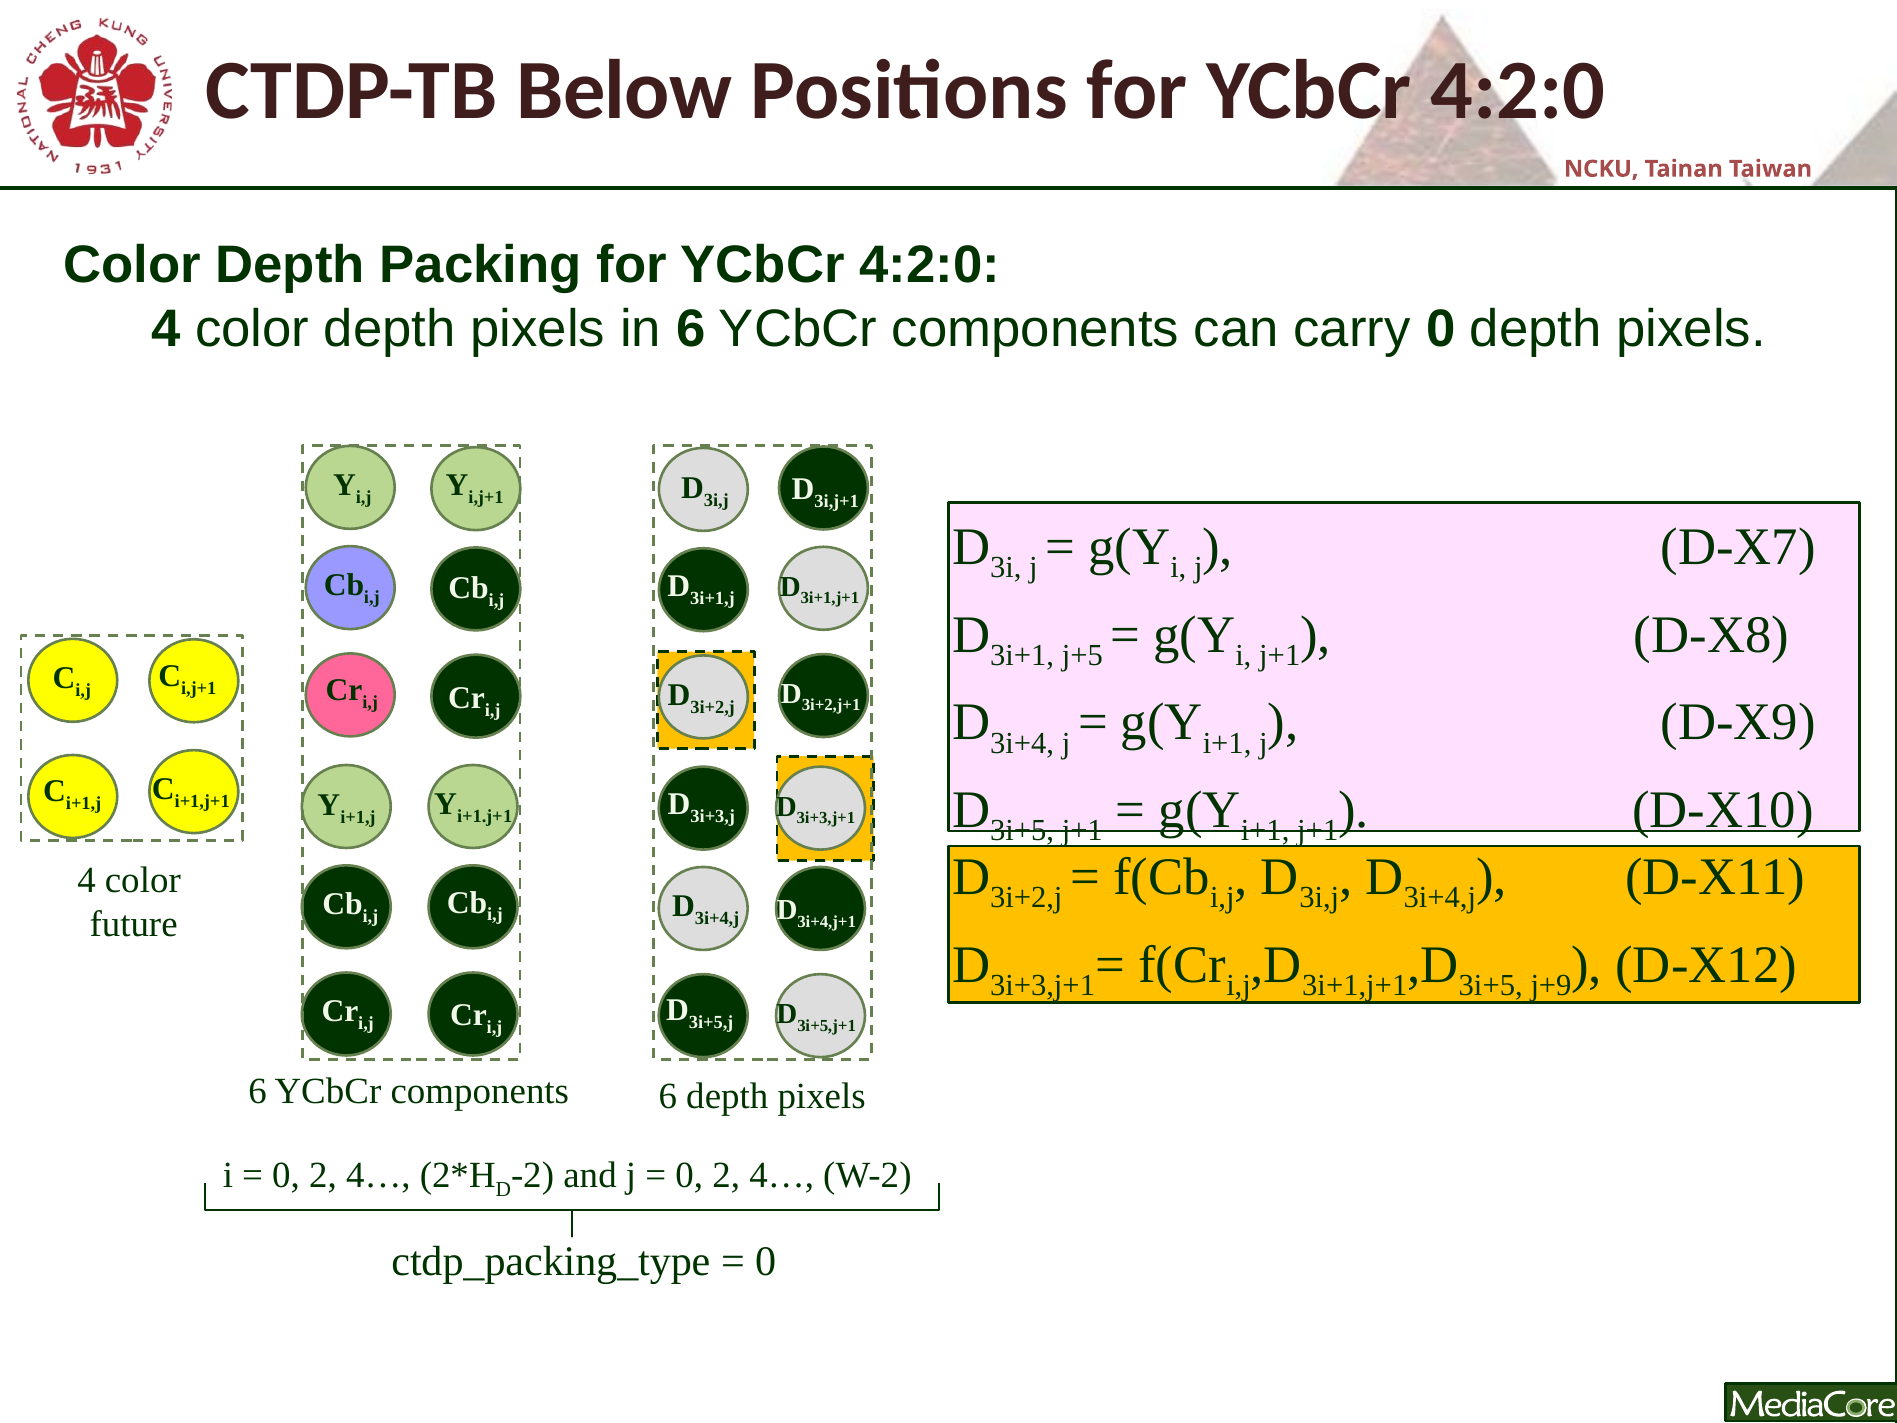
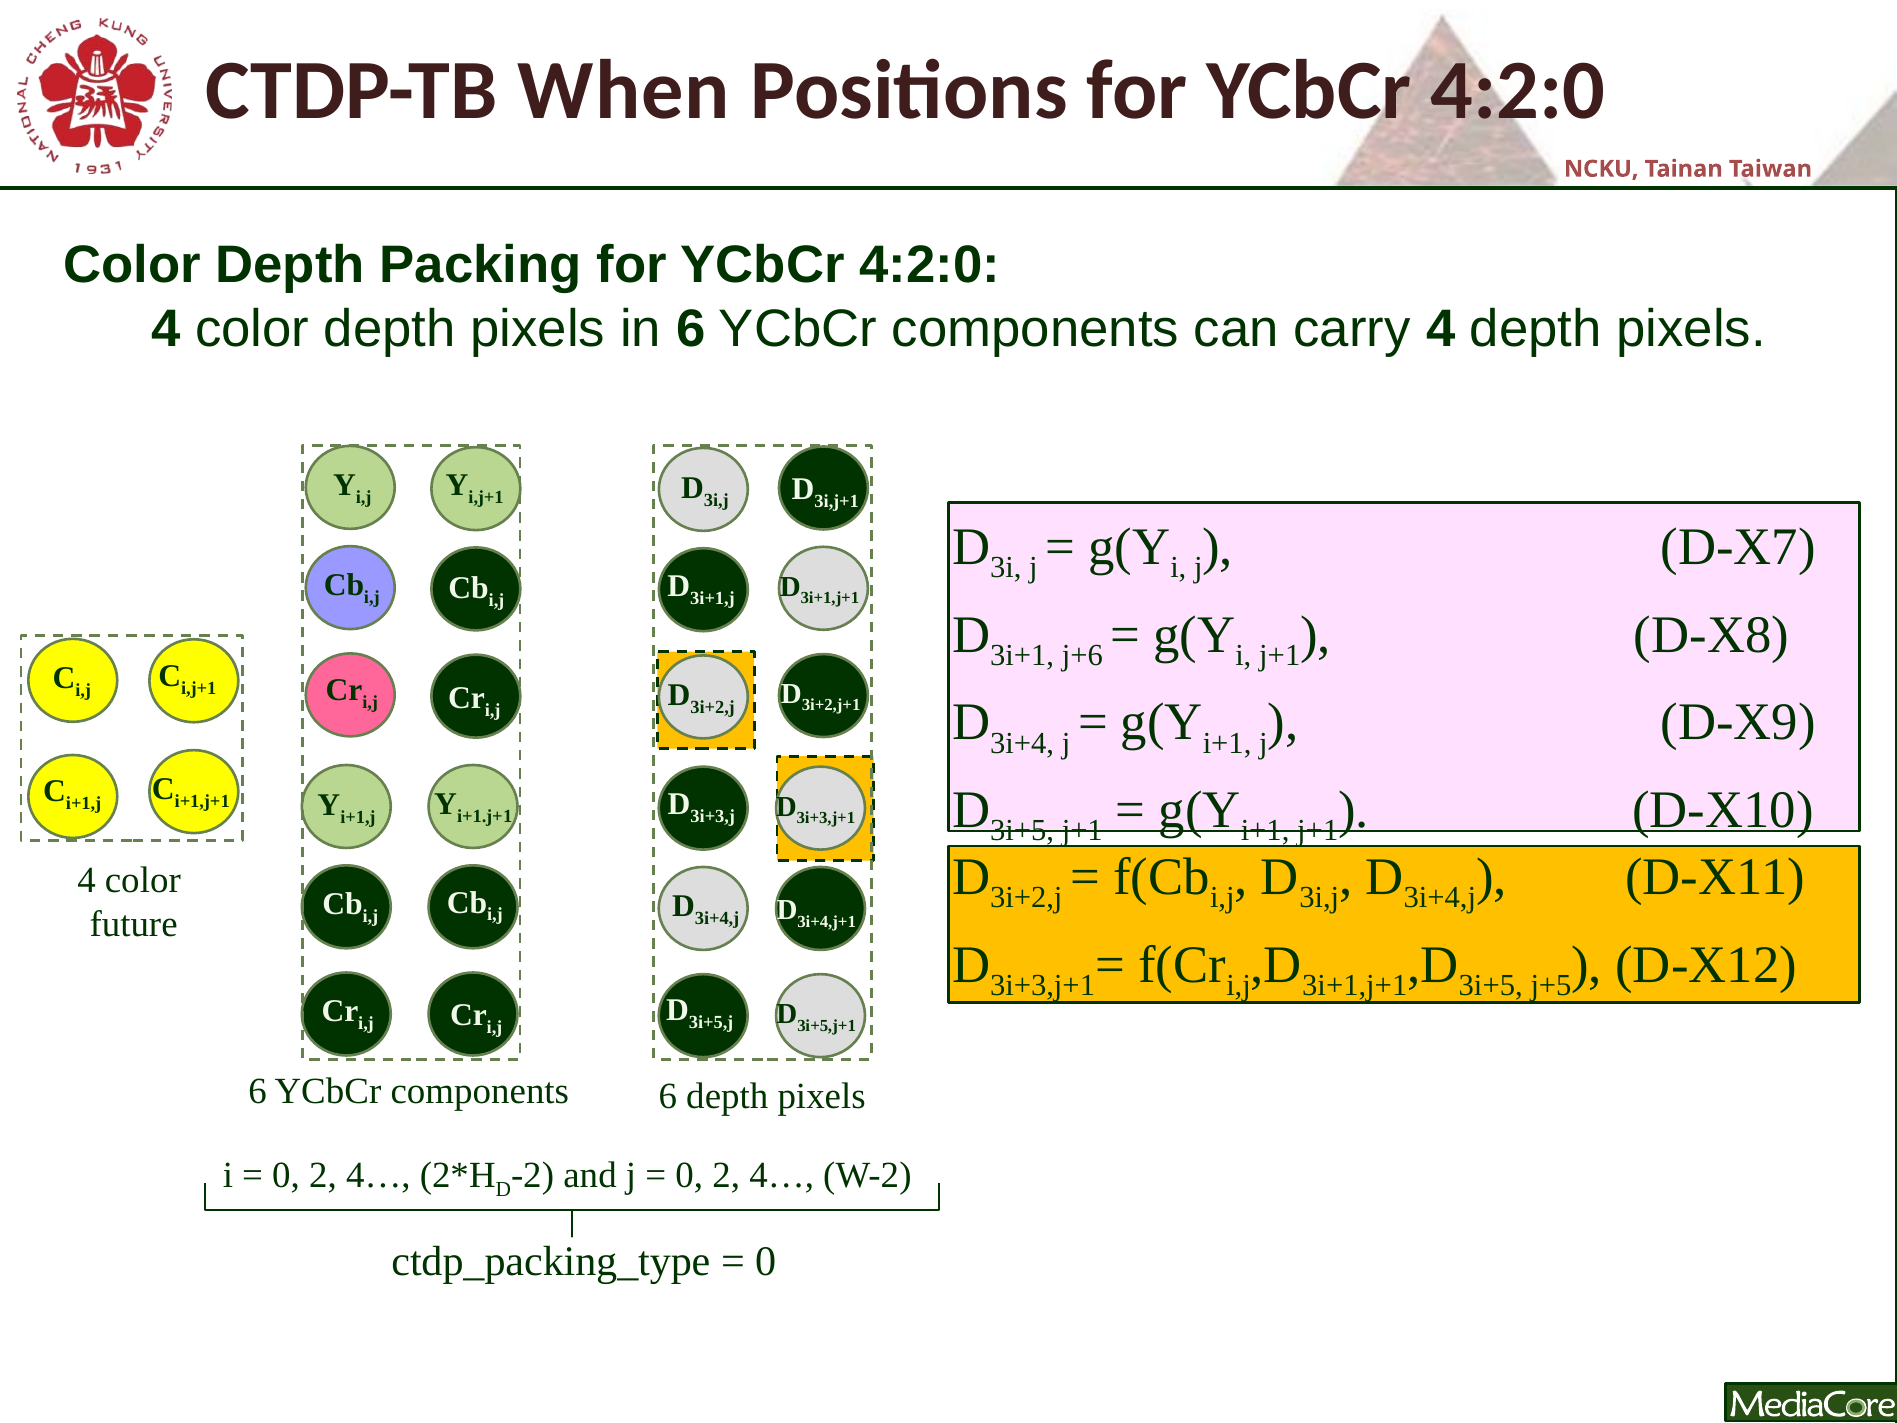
Below: Below -> When
carry 0: 0 -> 4
j+5: j+5 -> j+6
j+9: j+9 -> j+5
